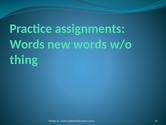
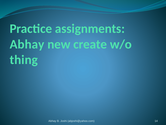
Words at (27, 44): Words -> Abhay
new words: words -> create
